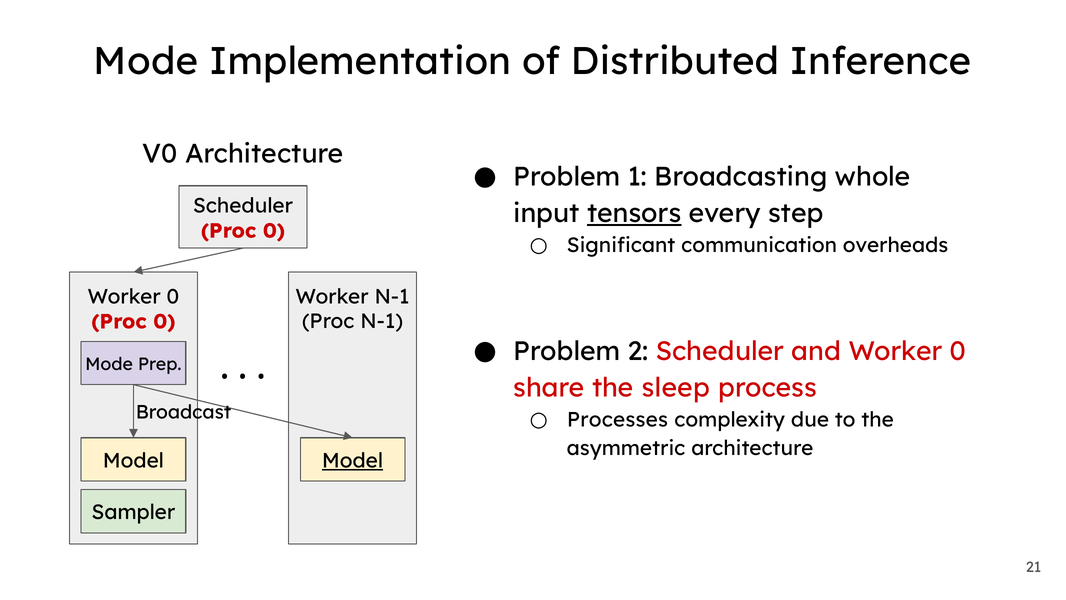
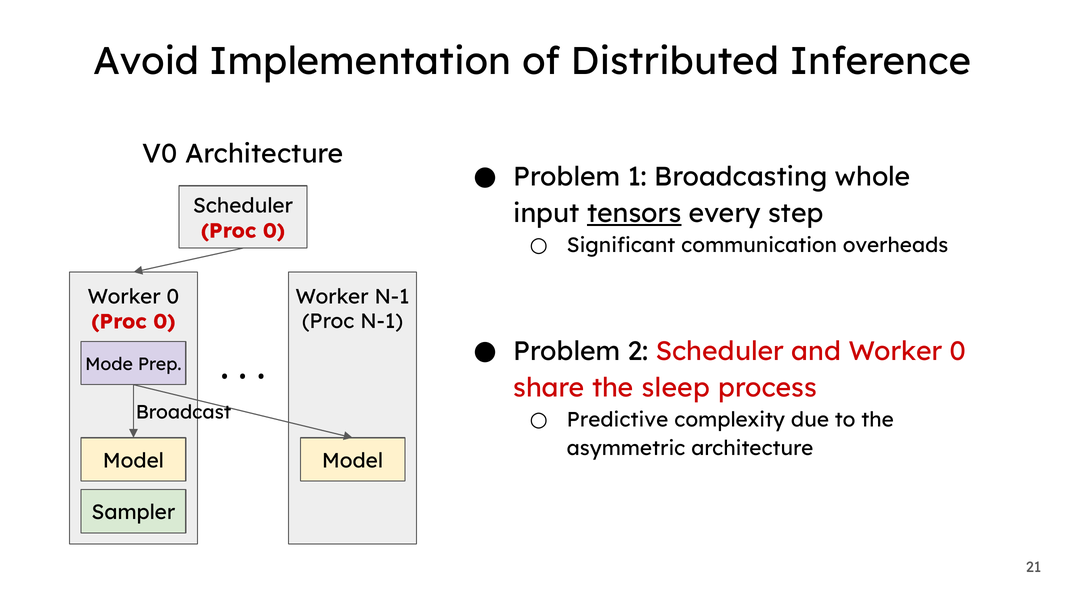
Mode at (146, 62): Mode -> Avoid
Processes: Processes -> Predictive
Model at (353, 461) underline: present -> none
